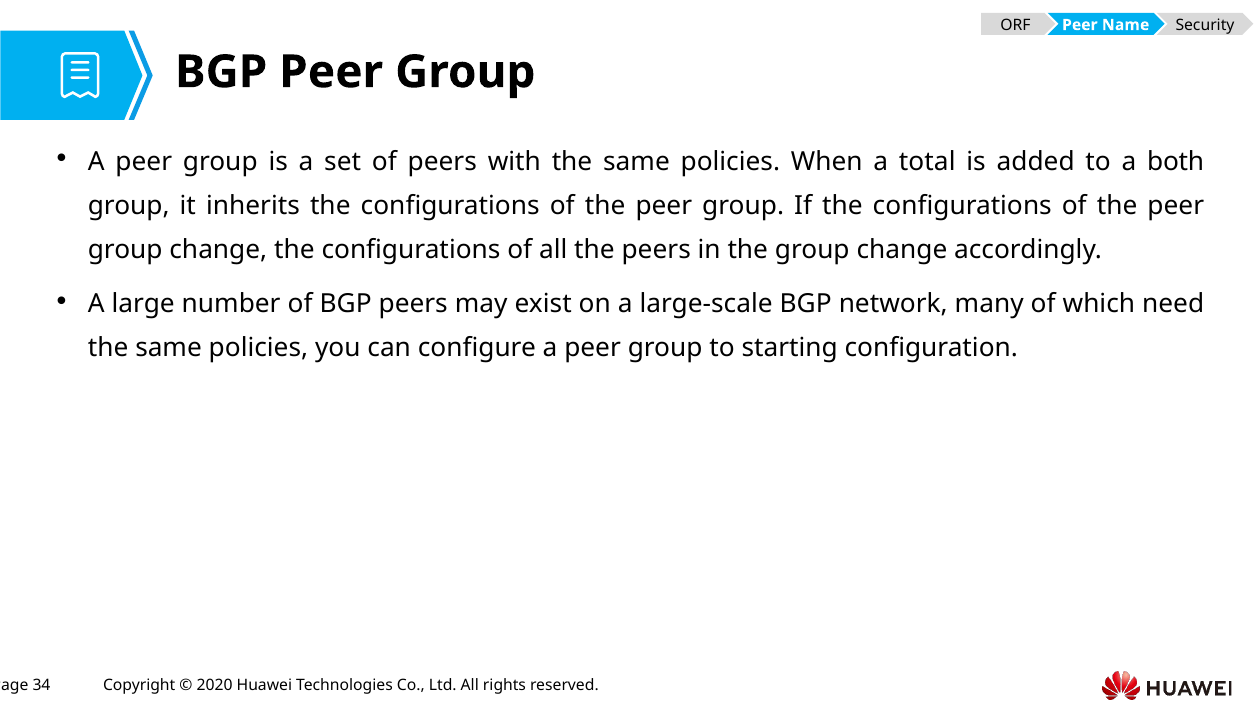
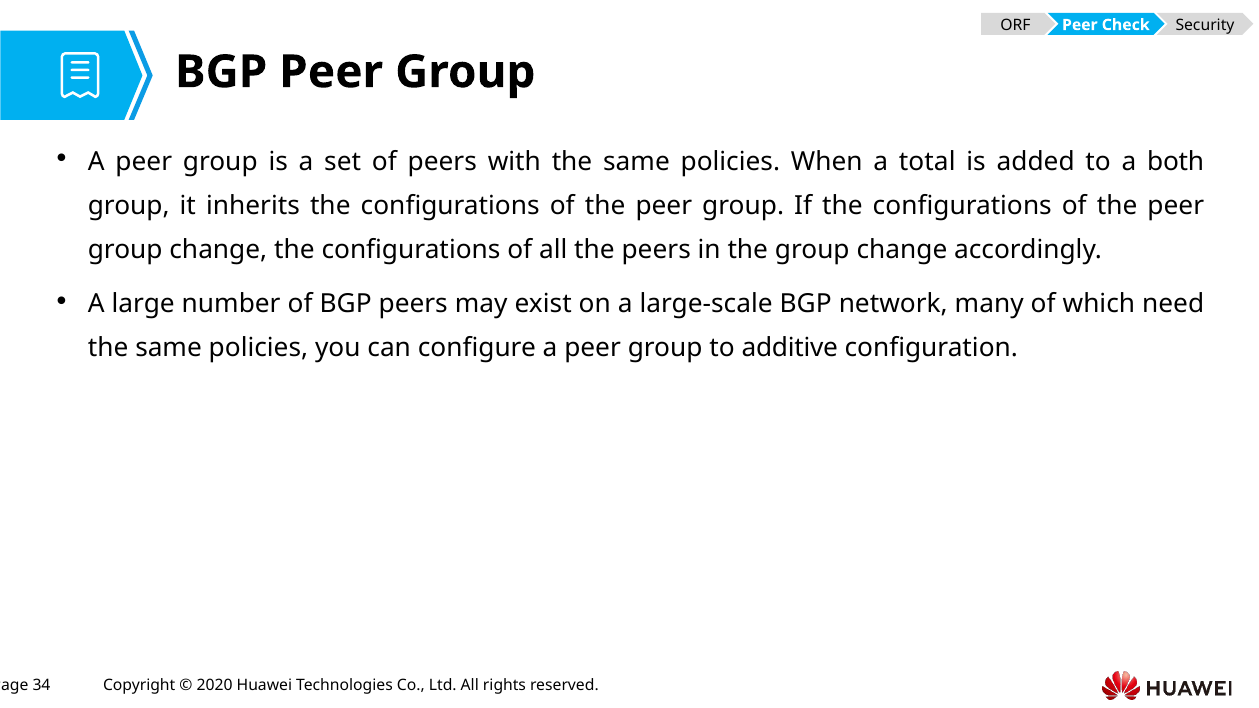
Name: Name -> Check
starting: starting -> additive
